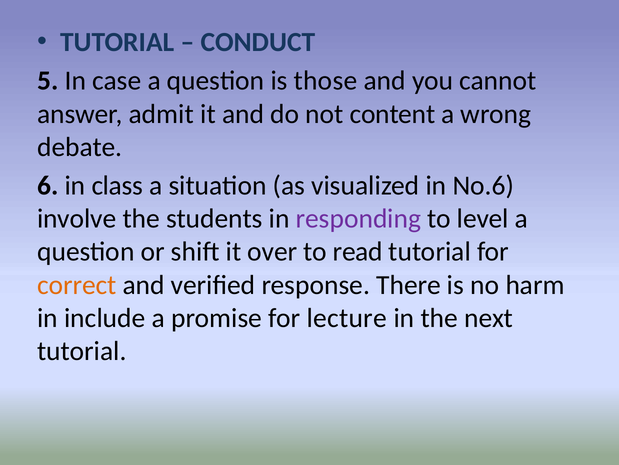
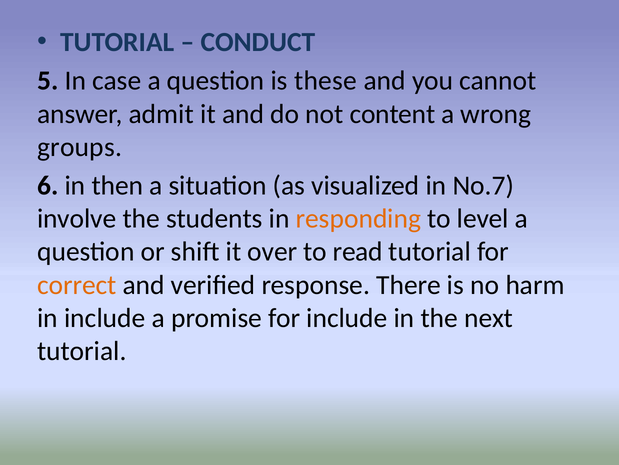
those: those -> these
debate: debate -> groups
class: class -> then
No.6: No.6 -> No.7
responding colour: purple -> orange
for lecture: lecture -> include
